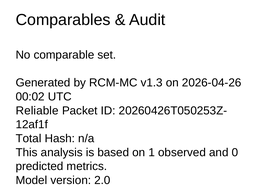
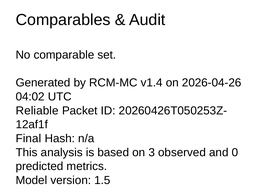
v1.3: v1.3 -> v1.4
00:02: 00:02 -> 04:02
Total: Total -> Final
1: 1 -> 3
2.0: 2.0 -> 1.5
